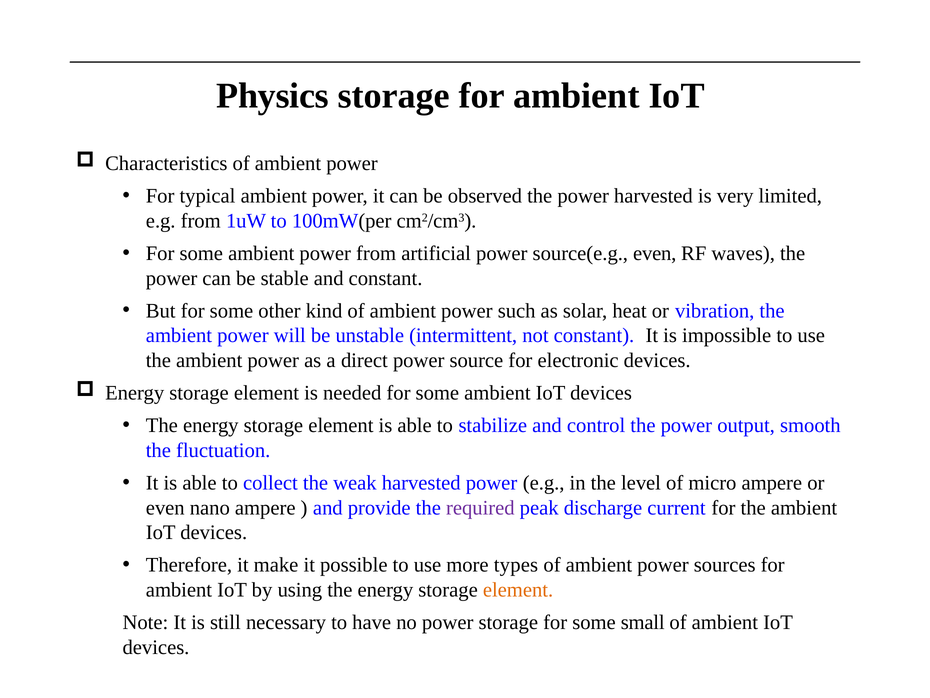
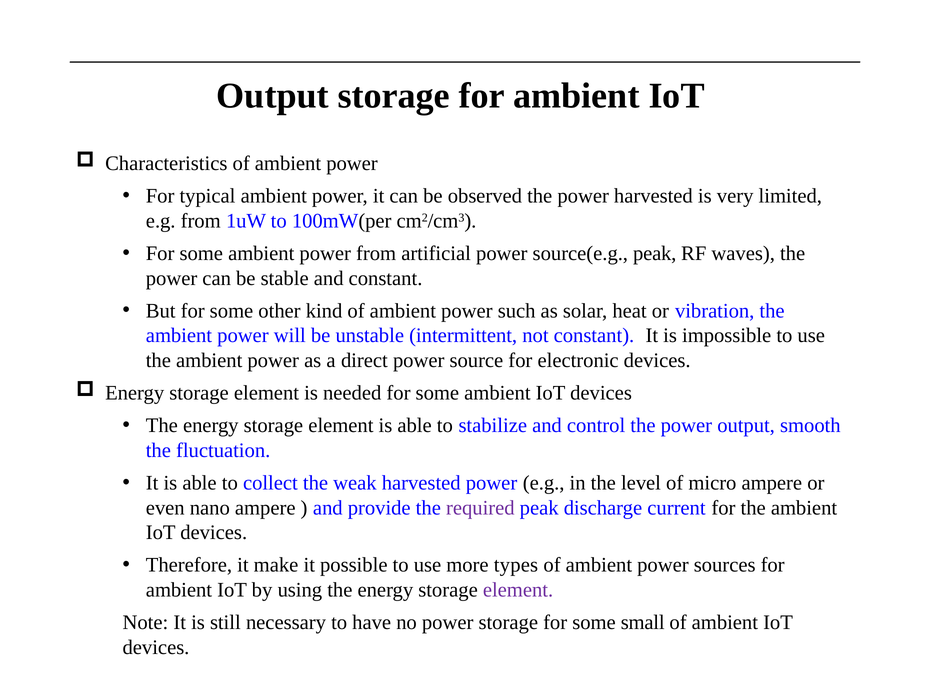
Physics at (273, 95): Physics -> Output
source(e.g even: even -> peak
element at (518, 590) colour: orange -> purple
